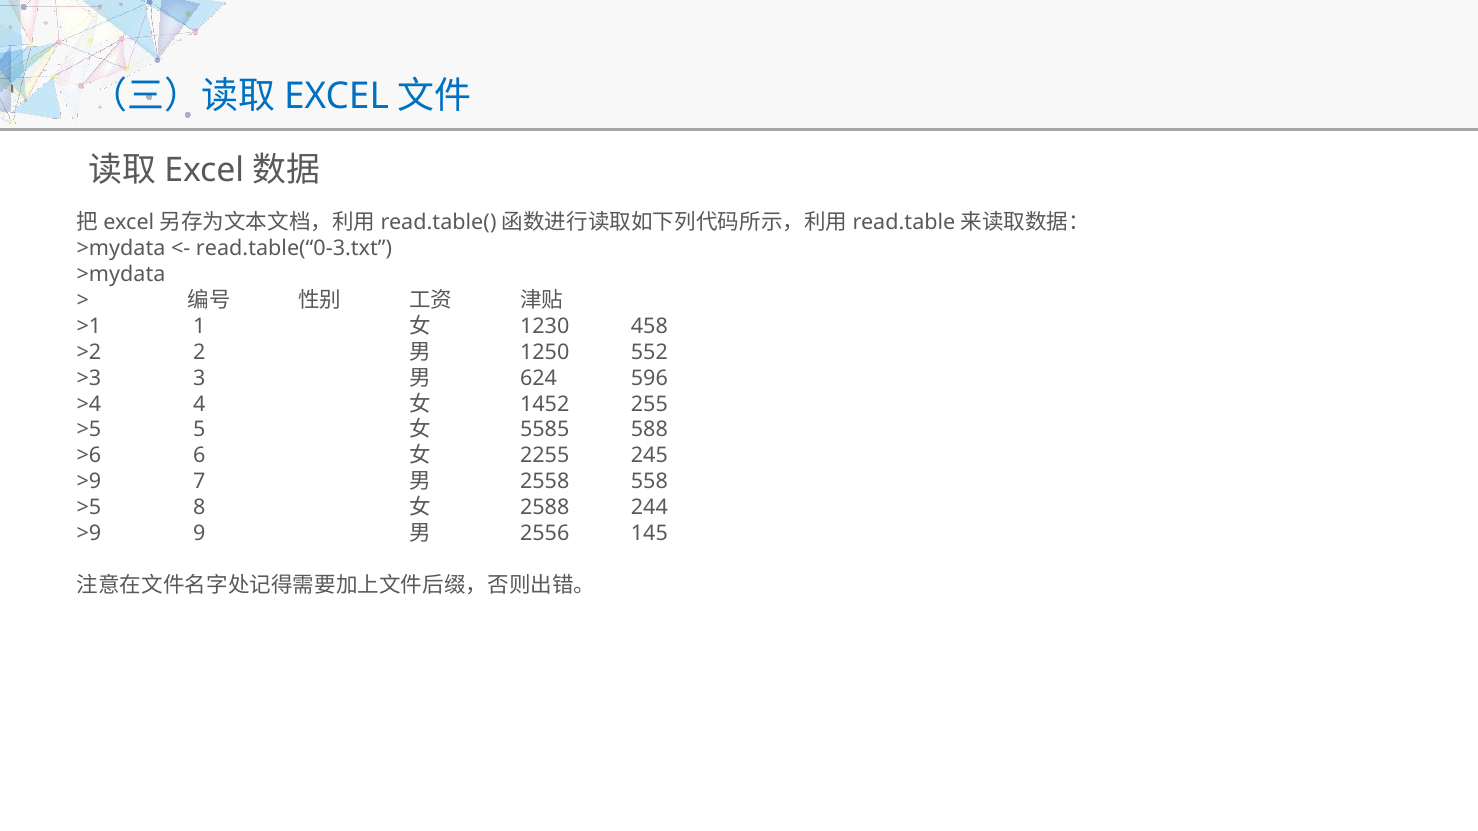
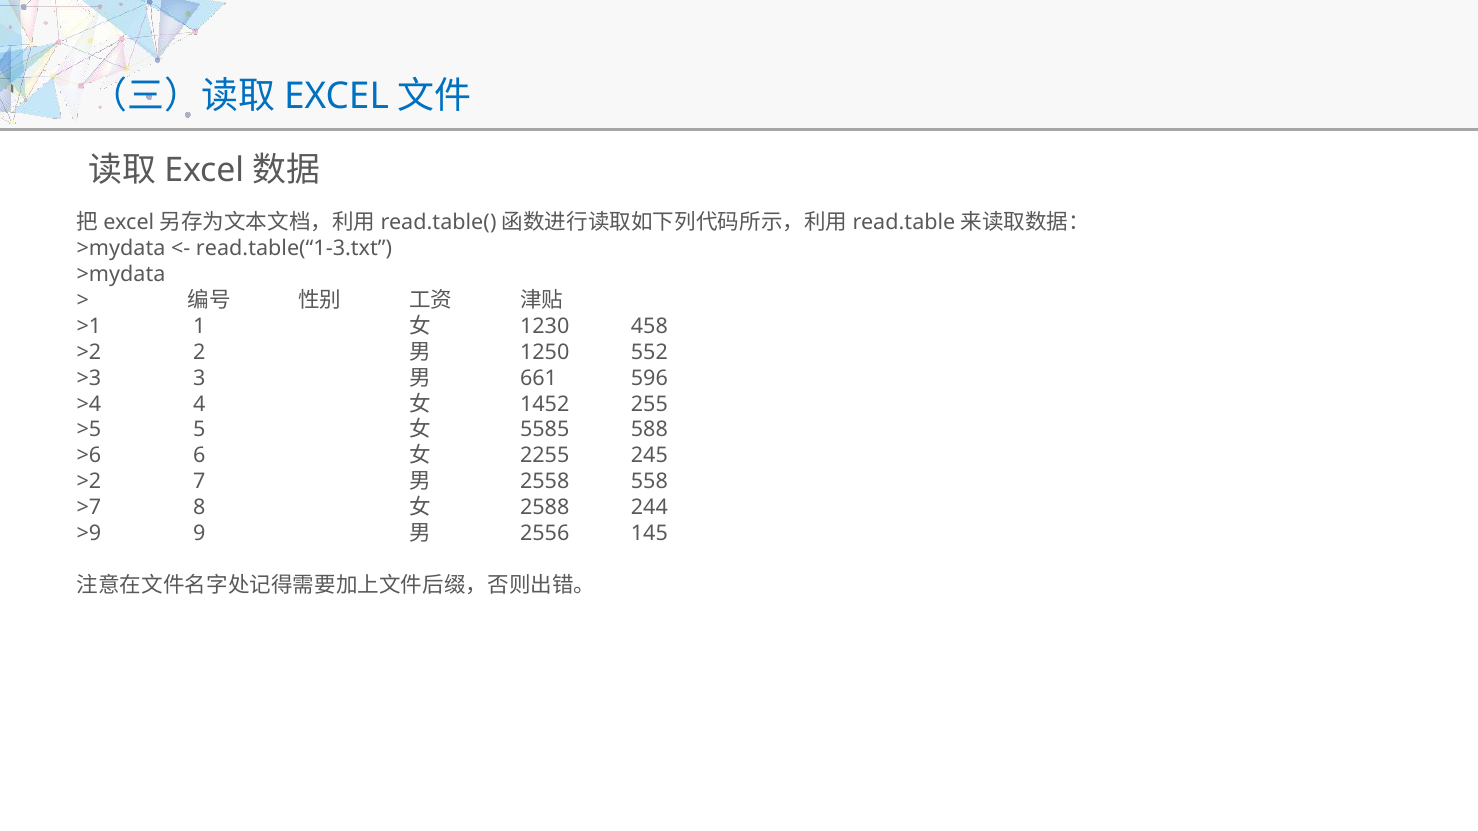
read.table(“0-3.txt: read.table(“0-3.txt -> read.table(“1-3.txt
624: 624 -> 661
>9 at (89, 482): >9 -> >2
>5 at (89, 508): >5 -> >7
